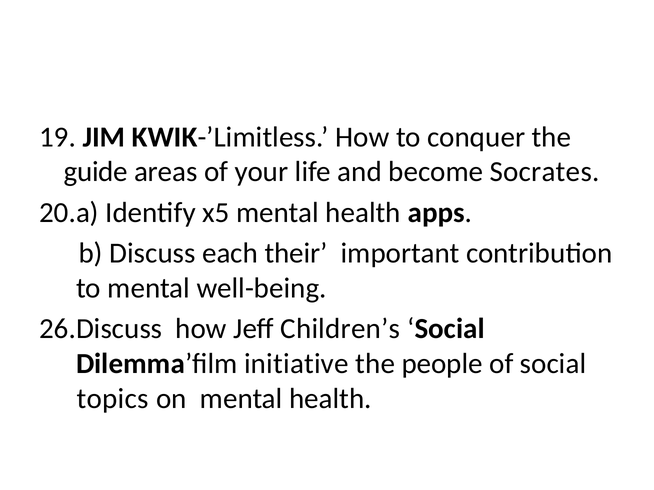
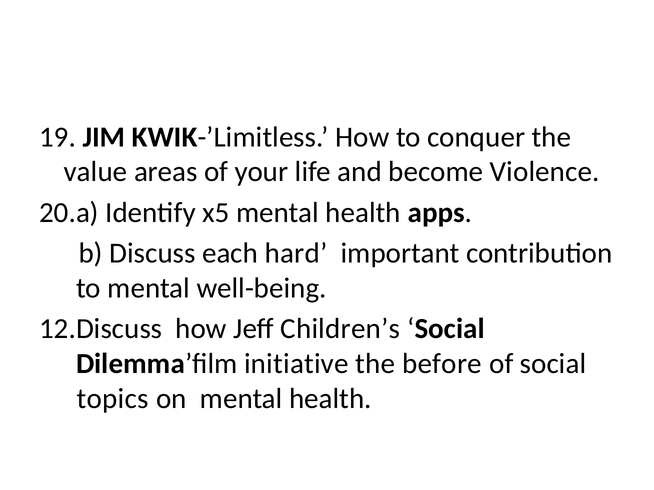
guide: guide -> value
Socrates: Socrates -> Violence
their: their -> hard
26.Discuss: 26.Discuss -> 12.Discuss
people: people -> before
